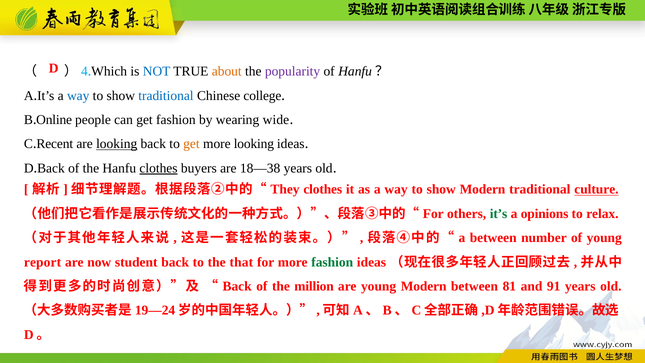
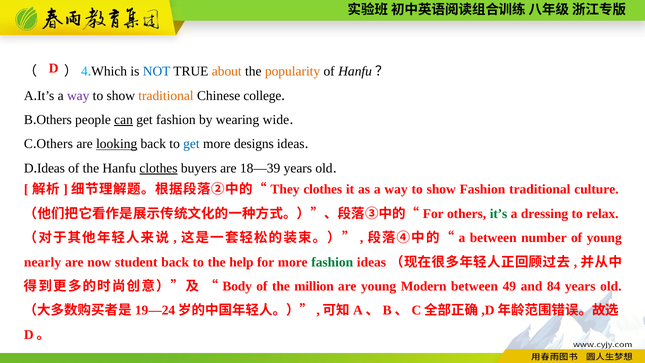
popularity colour: purple -> orange
way at (78, 96) colour: blue -> purple
traditional at (166, 96) colour: blue -> orange
Online at (54, 120): Online -> Others
can underline: none -> present
Recent at (55, 144): Recent -> Others
get at (191, 144) colour: orange -> blue
more looking: looking -> designs
Back at (51, 168): Back -> Ideas
18—38: 18—38 -> 18—39
show Modern: Modern -> Fashion
culture underline: present -> none
opinions: opinions -> dressing
report: report -> nearly
that: that -> help
Back at (237, 286): Back -> Body
81: 81 -> 49
91: 91 -> 84
